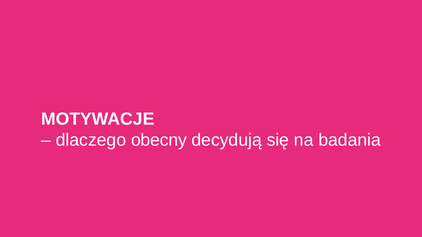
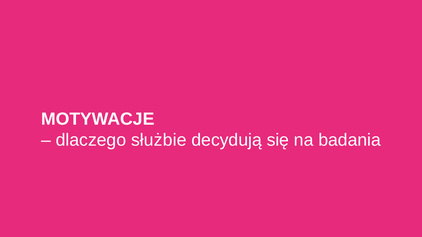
obecny: obecny -> służbie
